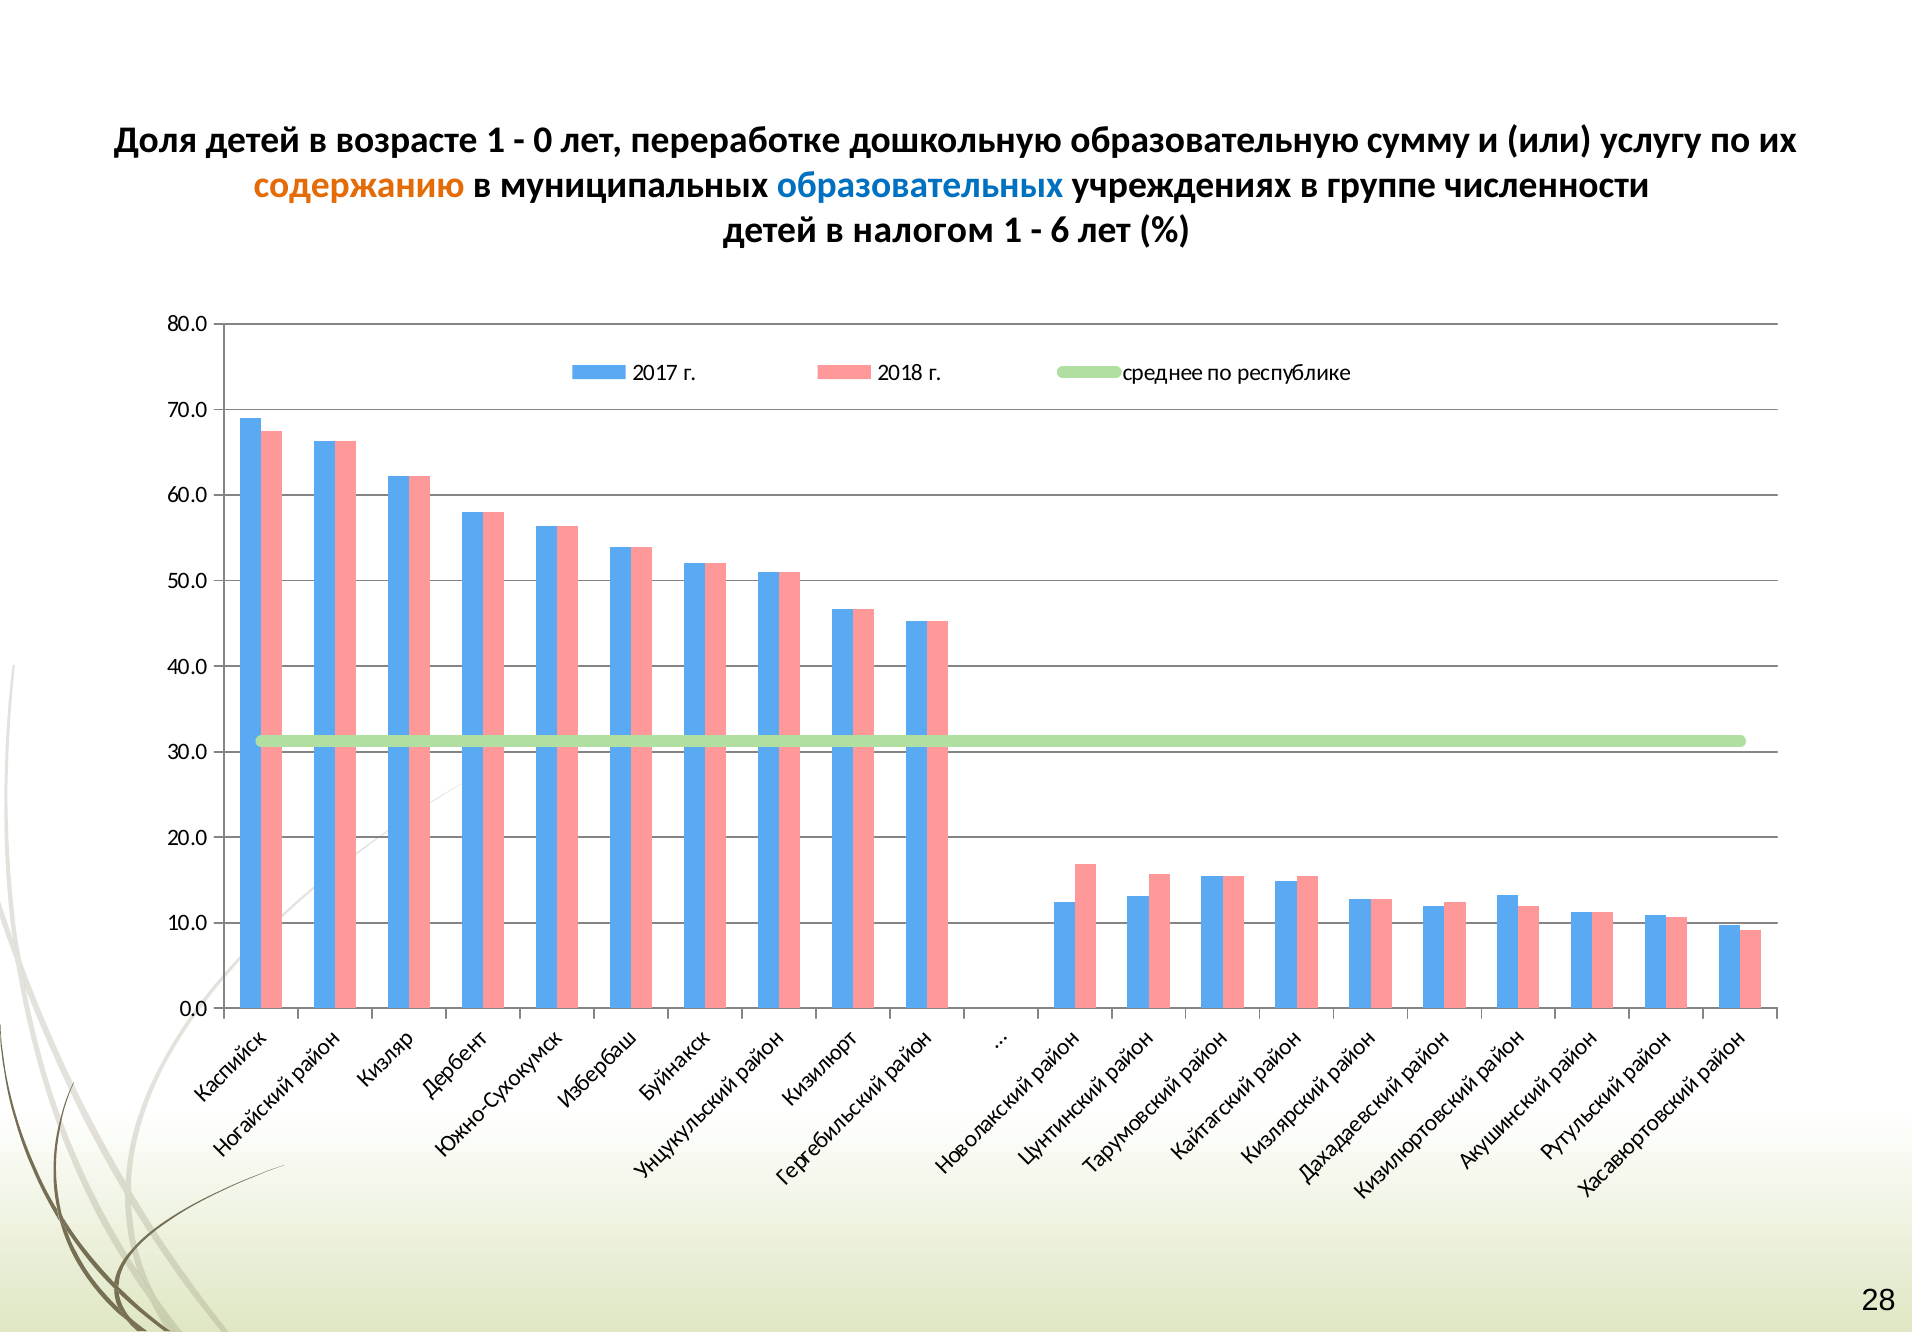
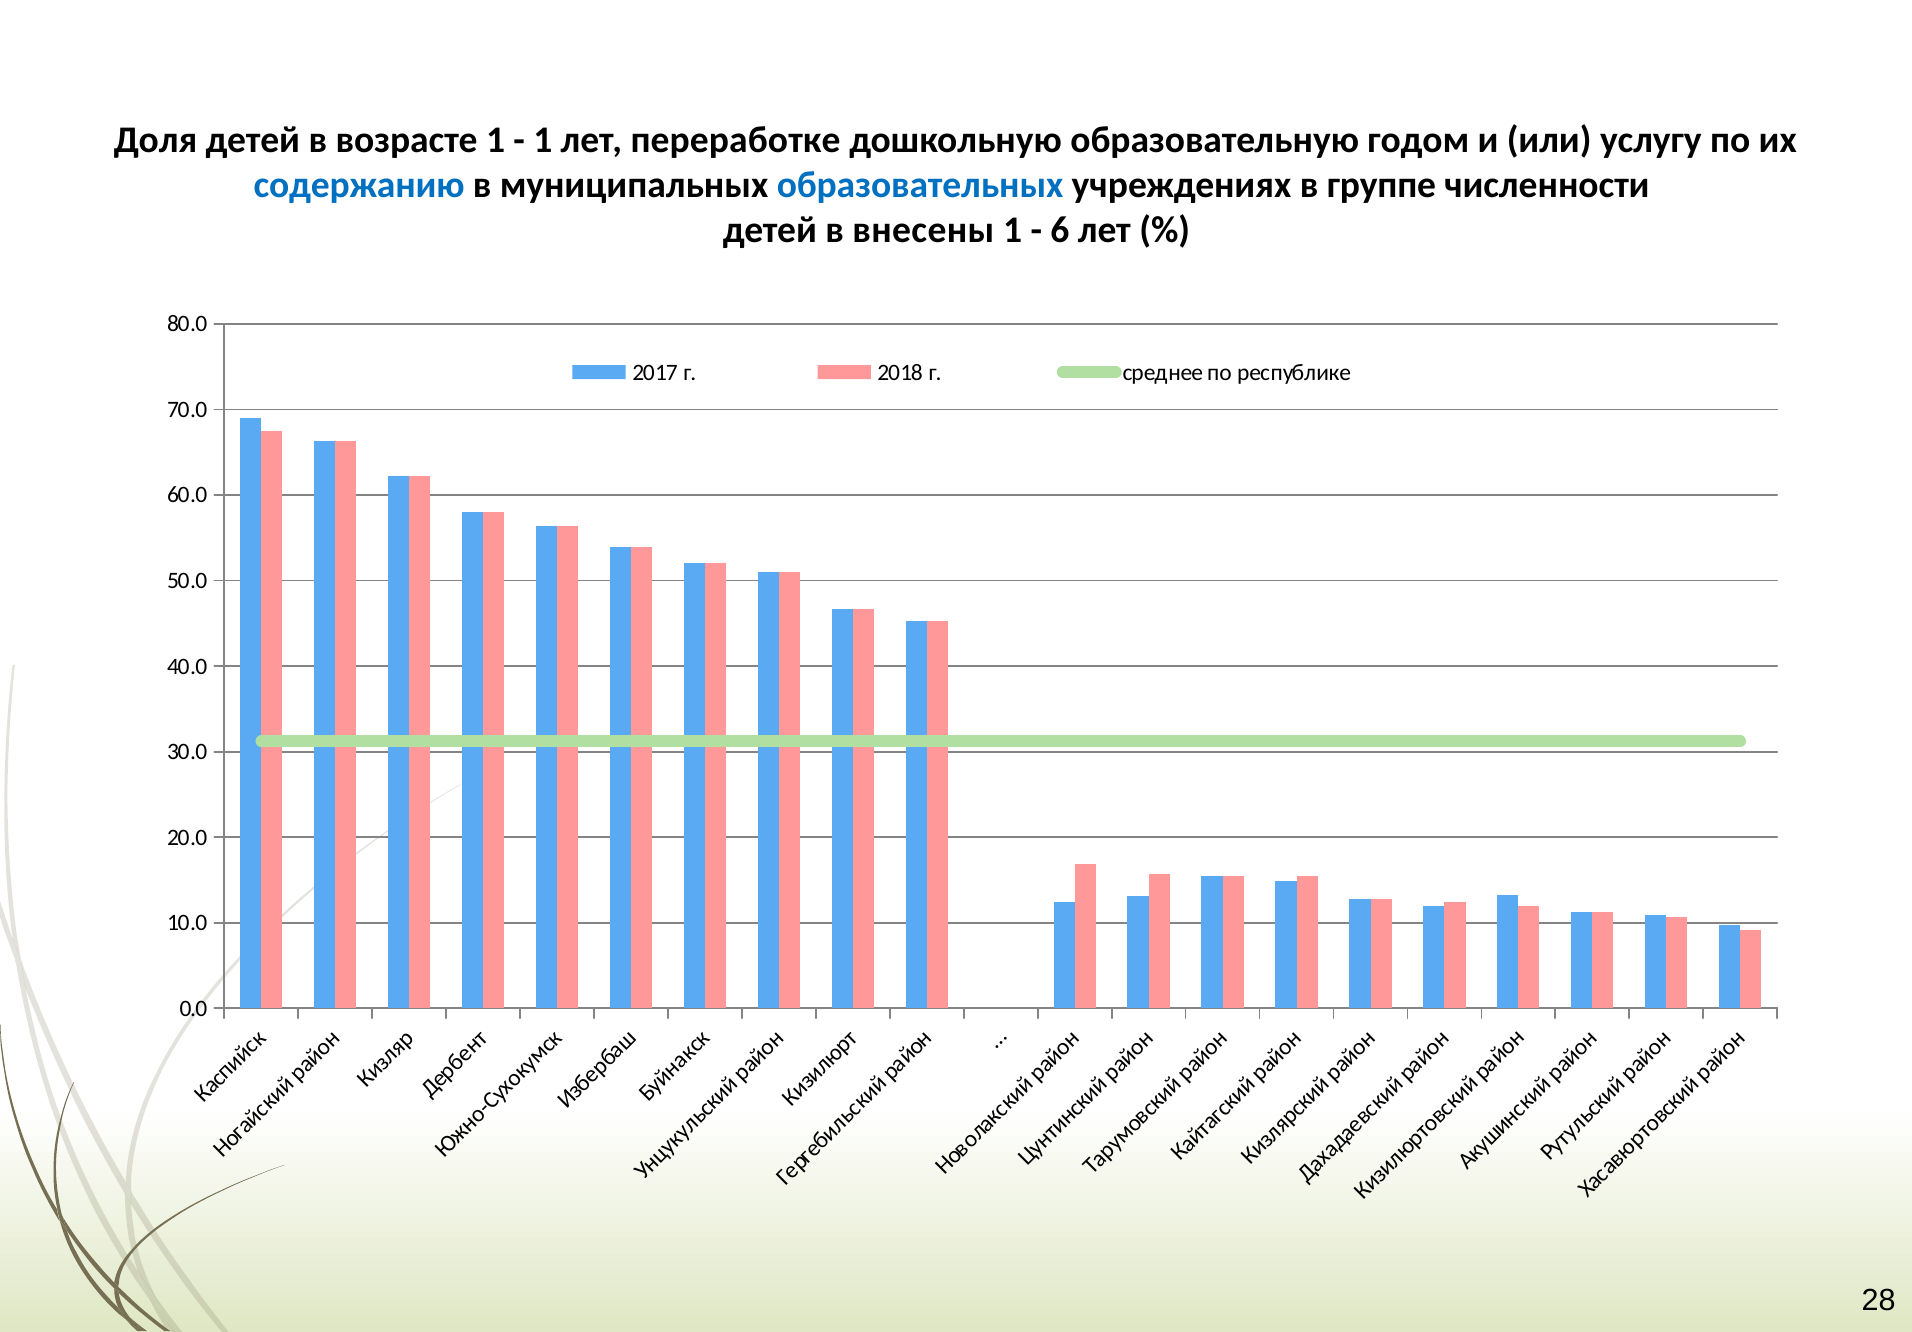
0 at (543, 140): 0 -> 1
сумму: сумму -> годом
содержанию colour: orange -> blue
налогом: налогом -> внесены
